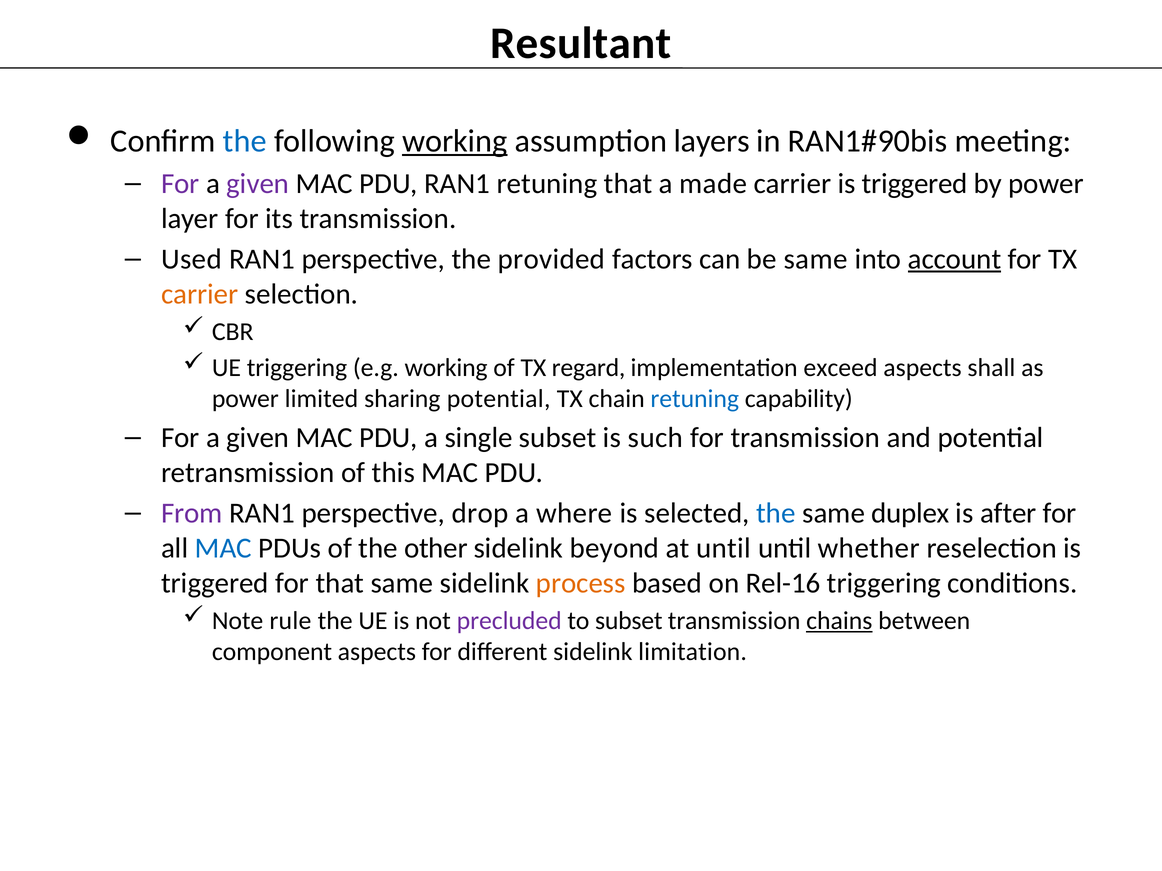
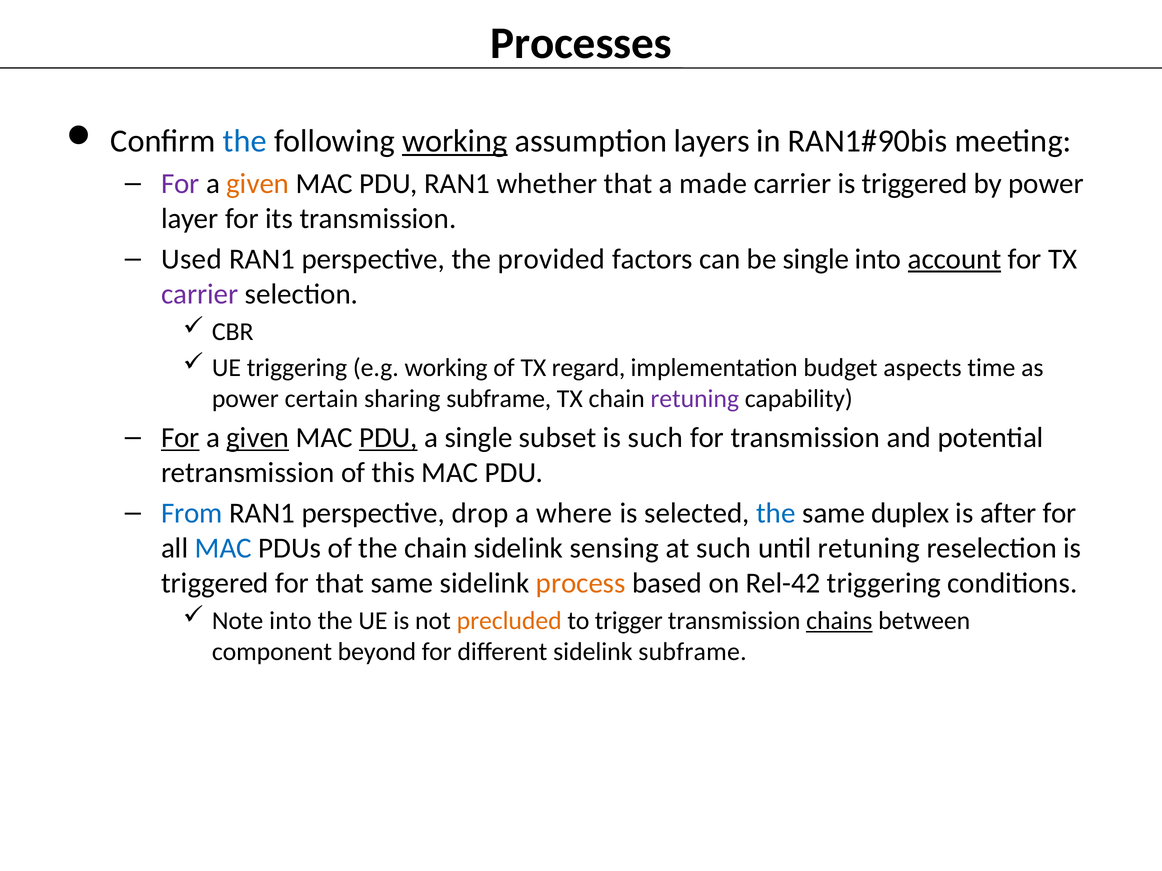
Resultant: Resultant -> Processes
given at (258, 184) colour: purple -> orange
RAN1 retuning: retuning -> whether
be same: same -> single
carrier at (200, 294) colour: orange -> purple
exceed: exceed -> budget
shall: shall -> time
limited: limited -> certain
sharing potential: potential -> subframe
retuning at (695, 399) colour: blue -> purple
For at (180, 438) underline: none -> present
given at (258, 438) underline: none -> present
PDU at (388, 438) underline: none -> present
From colour: purple -> blue
the other: other -> chain
beyond: beyond -> sensing
at until: until -> such
until whether: whether -> retuning
Rel-16: Rel-16 -> Rel-42
Note rule: rule -> into
precluded colour: purple -> orange
to subset: subset -> trigger
component aspects: aspects -> beyond
sidelink limitation: limitation -> subframe
